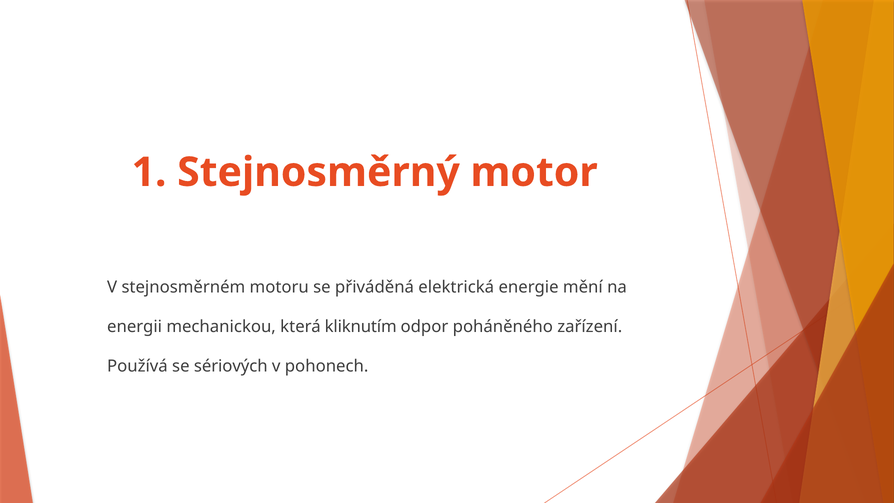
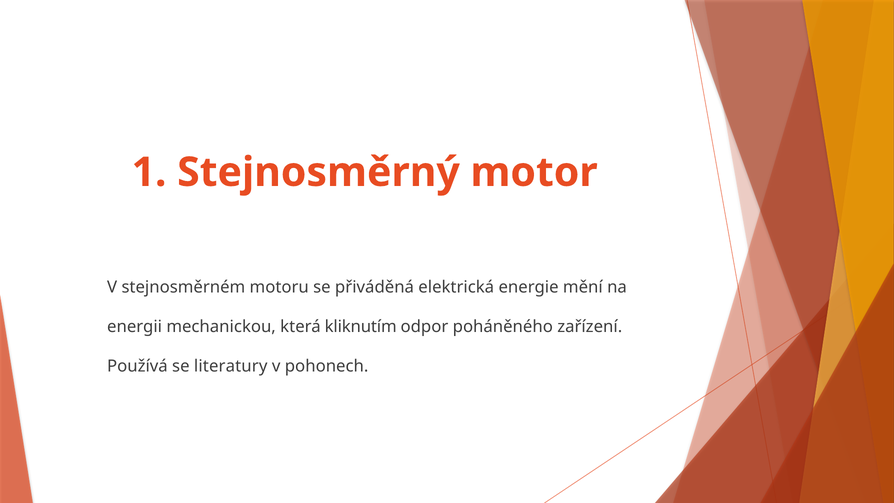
sériových: sériových -> literatury
